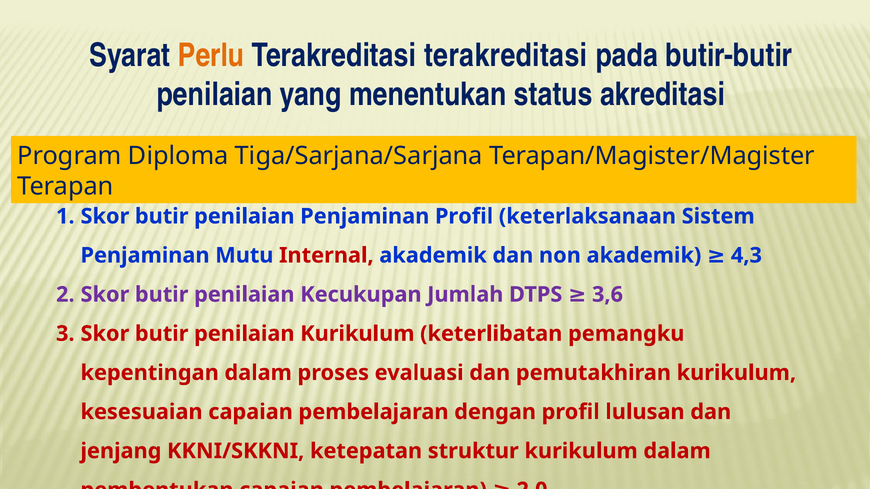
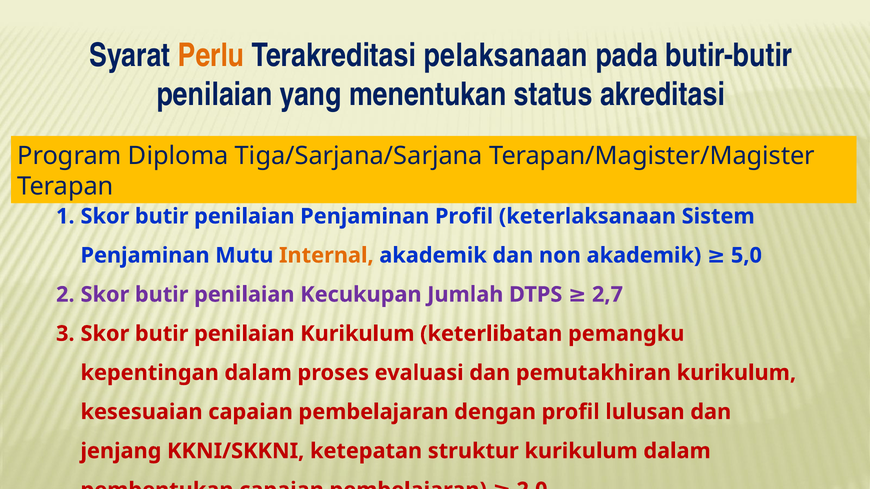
Terakreditasi terakreditasi: terakreditasi -> pelaksanaan
Internal colour: red -> orange
4,3: 4,3 -> 5,0
3,6: 3,6 -> 2,7
